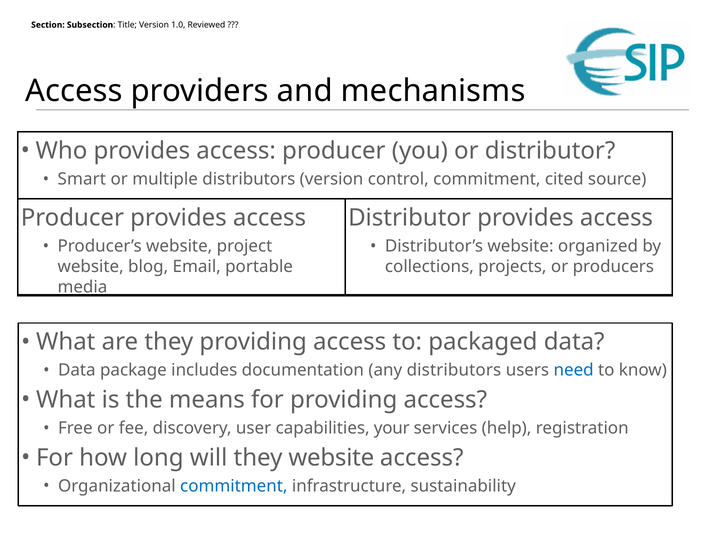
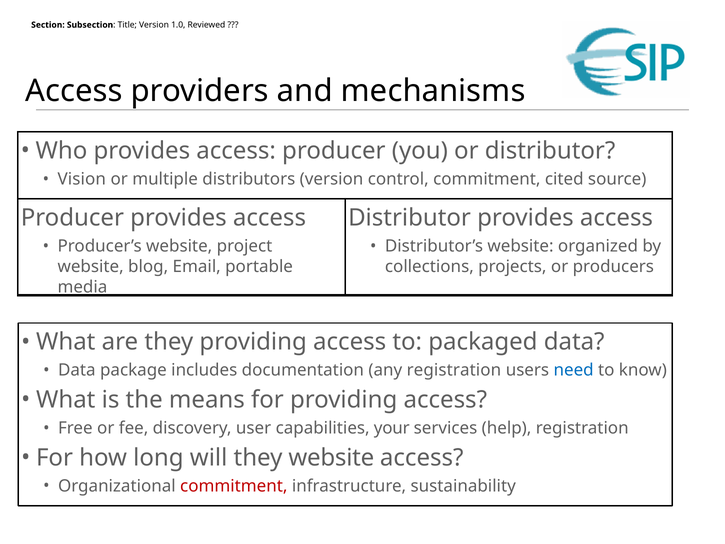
Smart: Smart -> Vision
any distributors: distributors -> registration
commitment at (234, 486) colour: blue -> red
